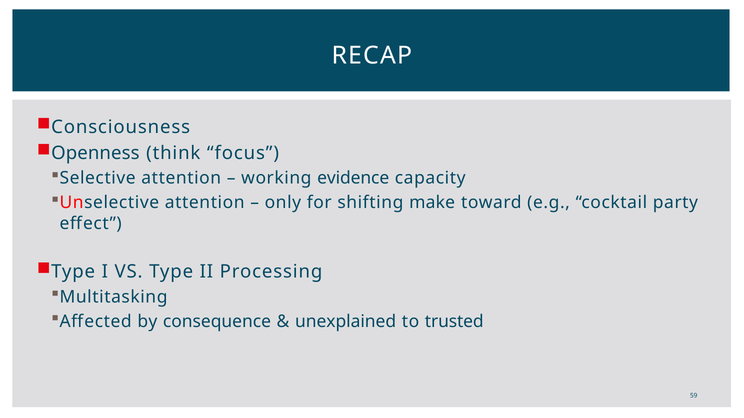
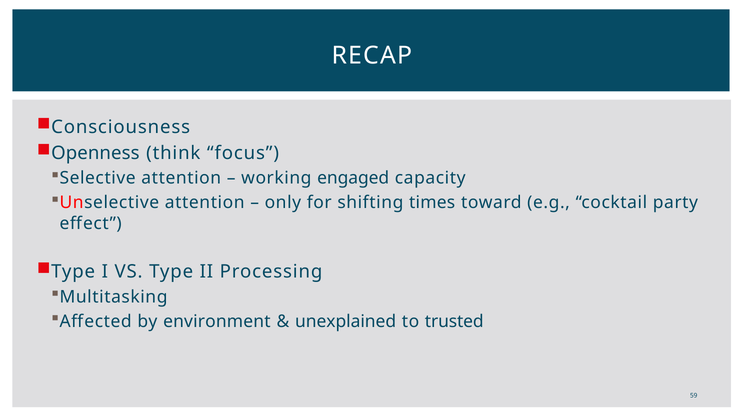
evidence: evidence -> engaged
make: make -> times
consequence: consequence -> environment
